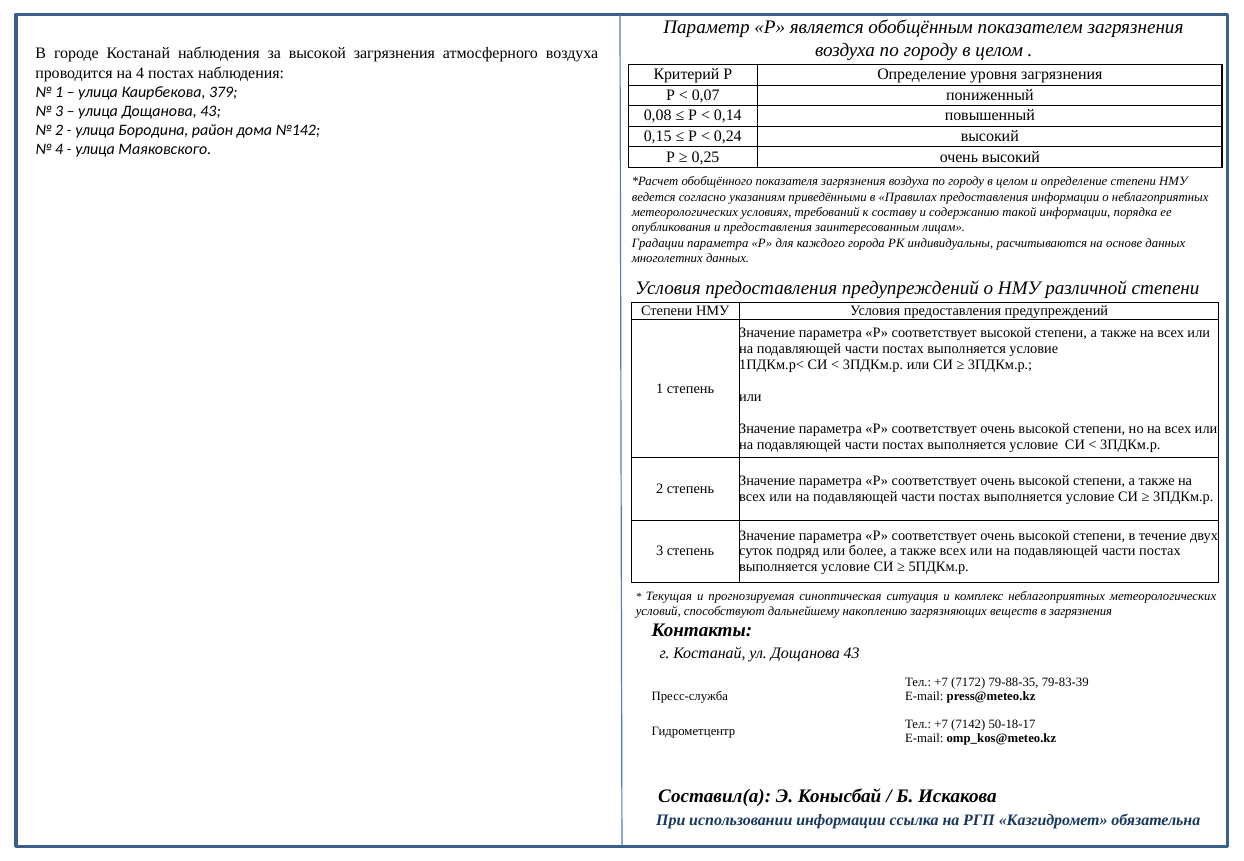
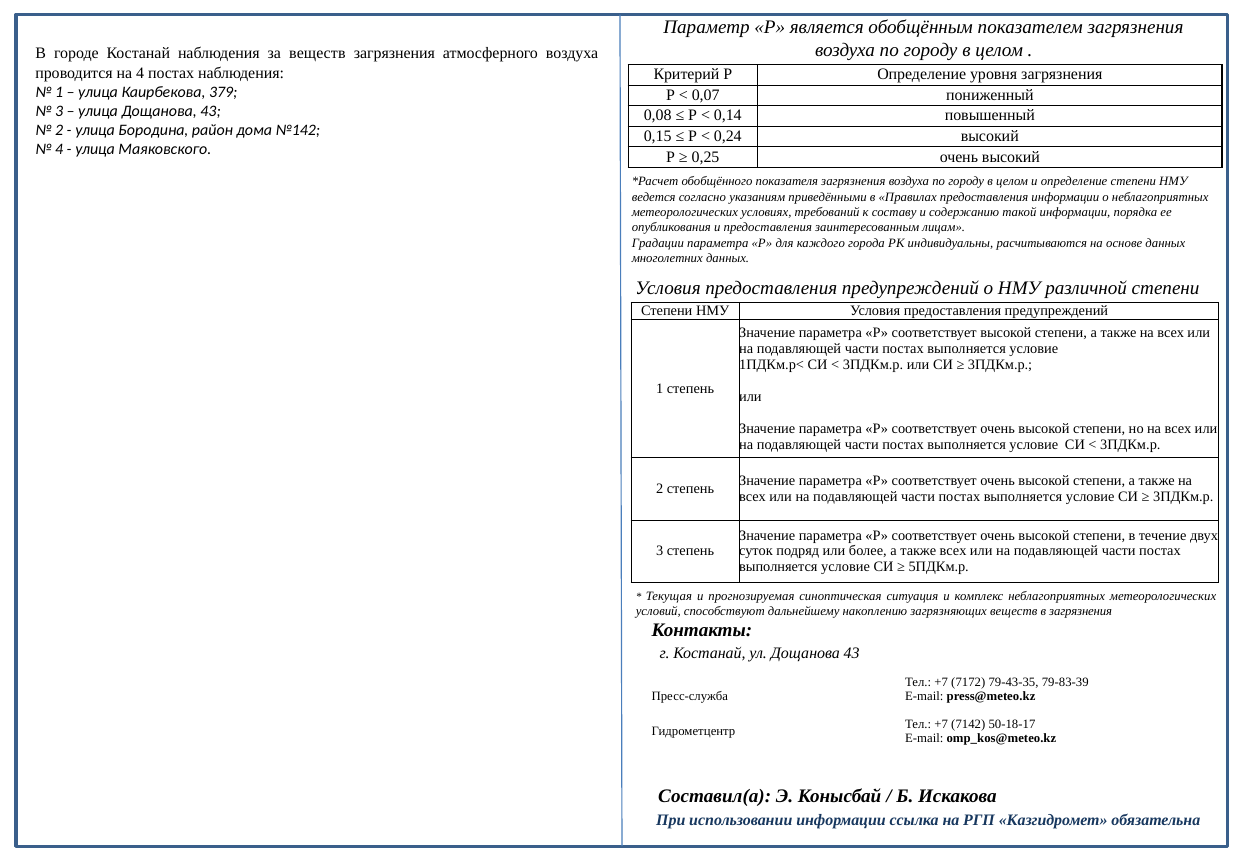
за высокой: высокой -> веществ
79-88-35: 79-88-35 -> 79-43-35
